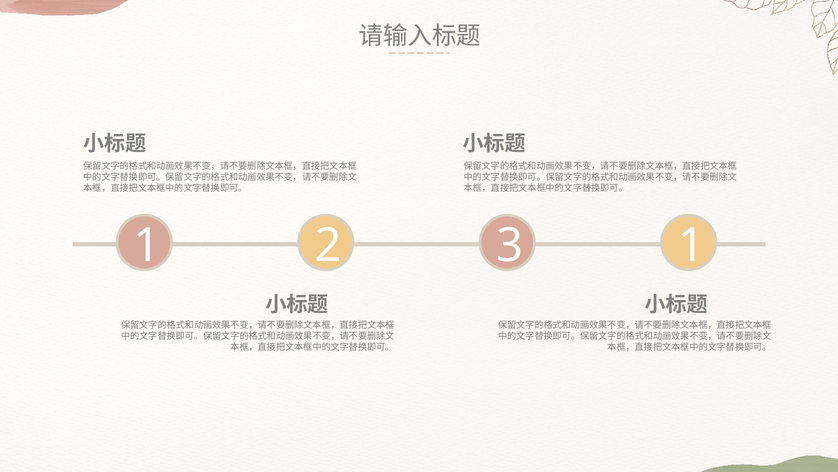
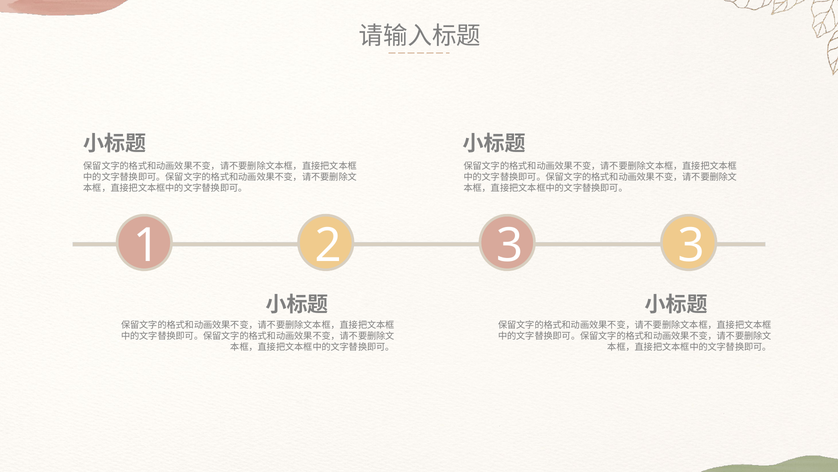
3 1: 1 -> 3
